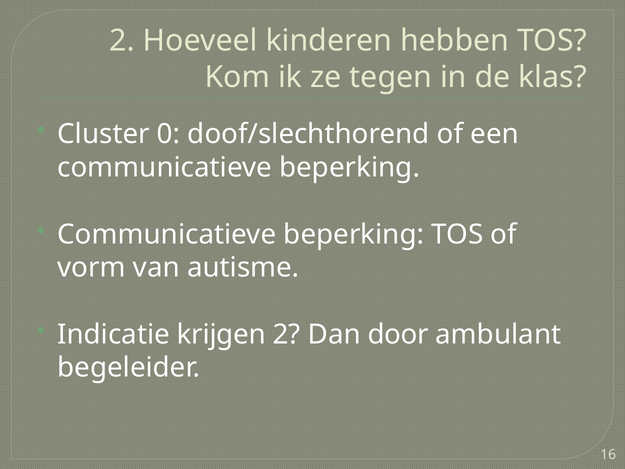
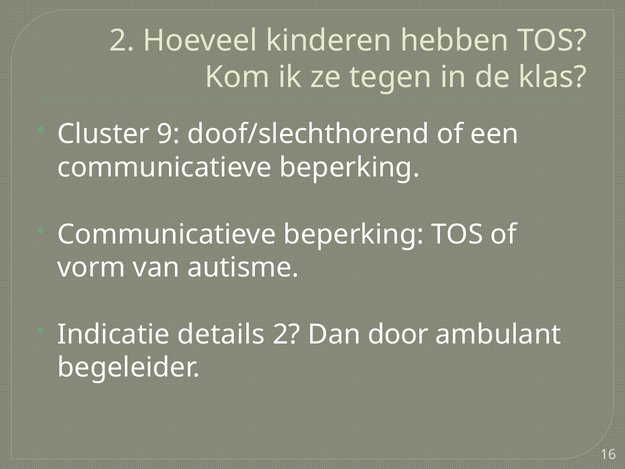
0: 0 -> 9
krijgen: krijgen -> details
